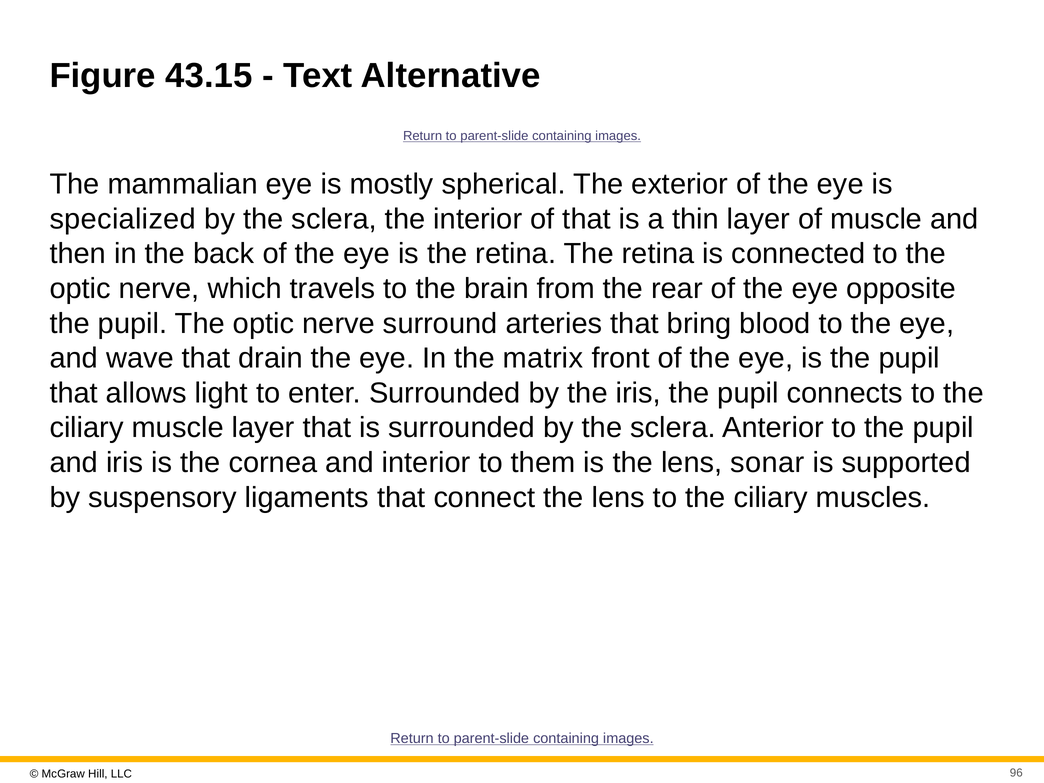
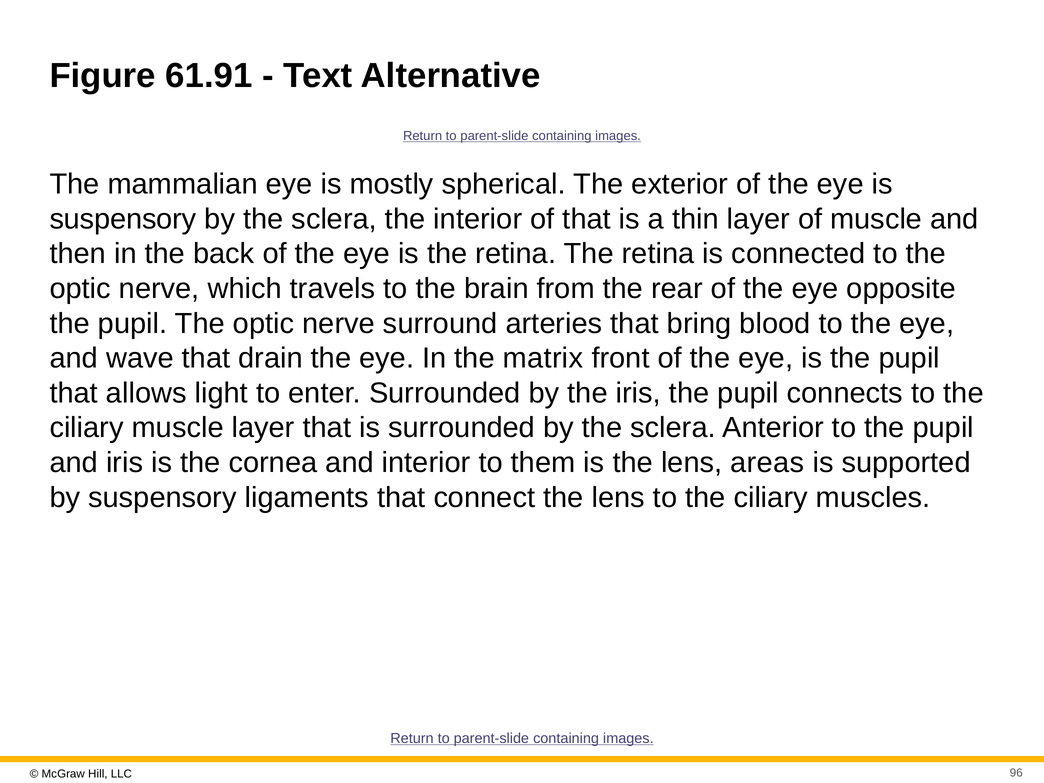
43.15: 43.15 -> 61.91
specialized at (123, 219): specialized -> suspensory
sonar: sonar -> areas
